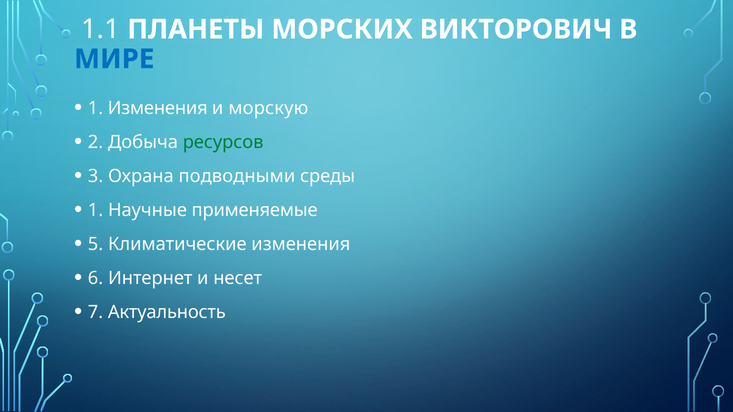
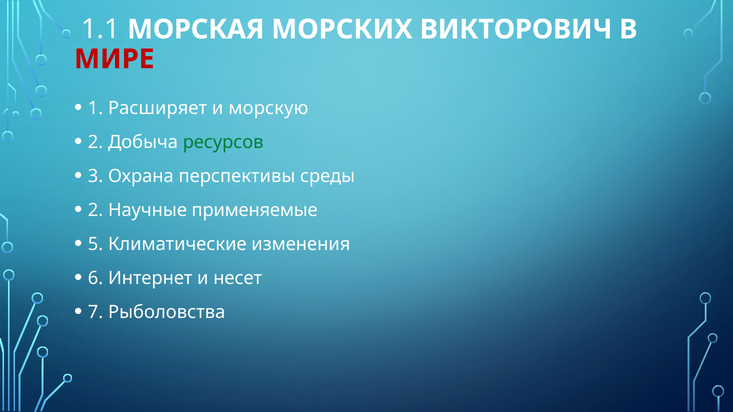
ПЛАНЕТЫ: ПЛАНЕТЫ -> МОРСКАЯ
МИРЕ colour: blue -> red
1 Изменения: Изменения -> Расширяет
подводными: подводными -> перспективы
1 at (96, 210): 1 -> 2
Актуальность: Актуальность -> Рыболовства
